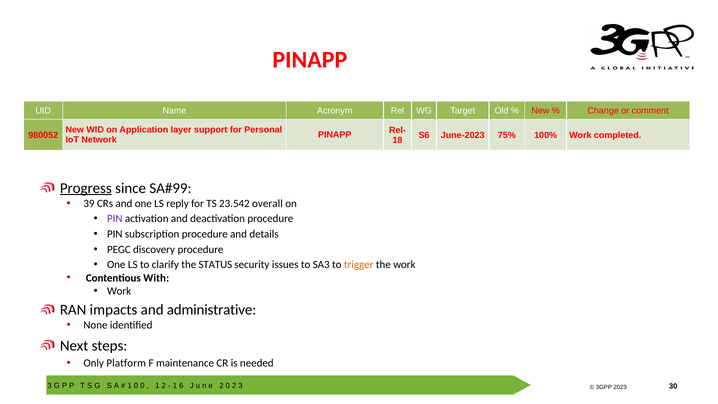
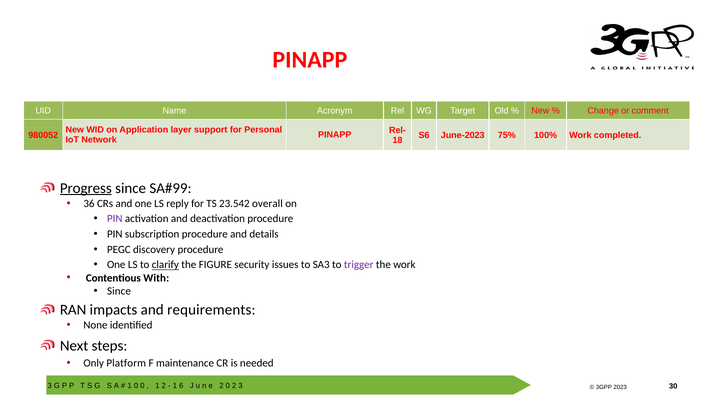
39: 39 -> 36
clarify underline: none -> present
STATUS: STATUS -> FIGURE
trigger colour: orange -> purple
Work at (119, 291): Work -> Since
administrative: administrative -> requirements
